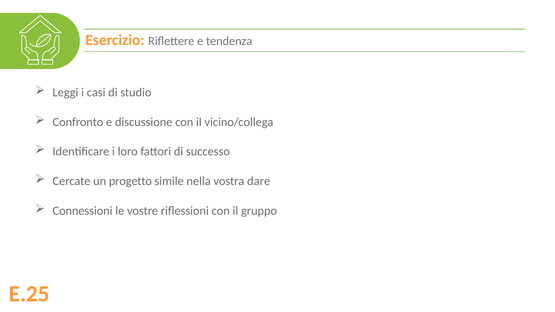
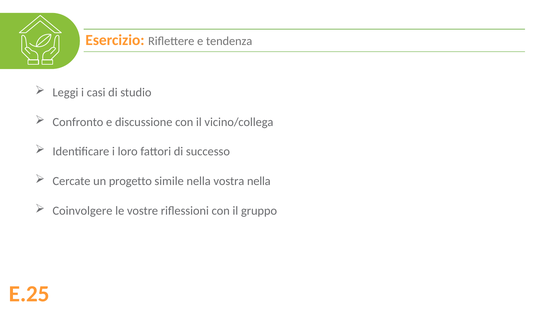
vostra dare: dare -> nella
Connessioni: Connessioni -> Coinvolgere
